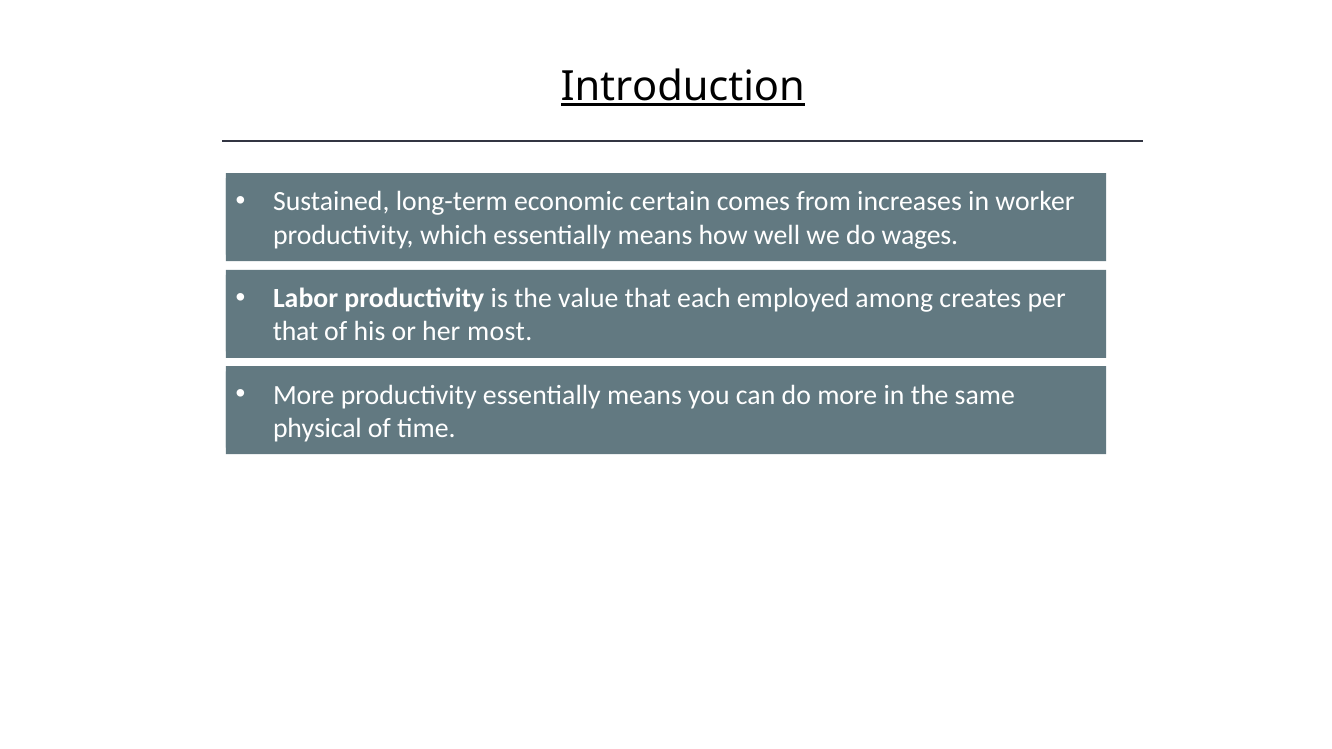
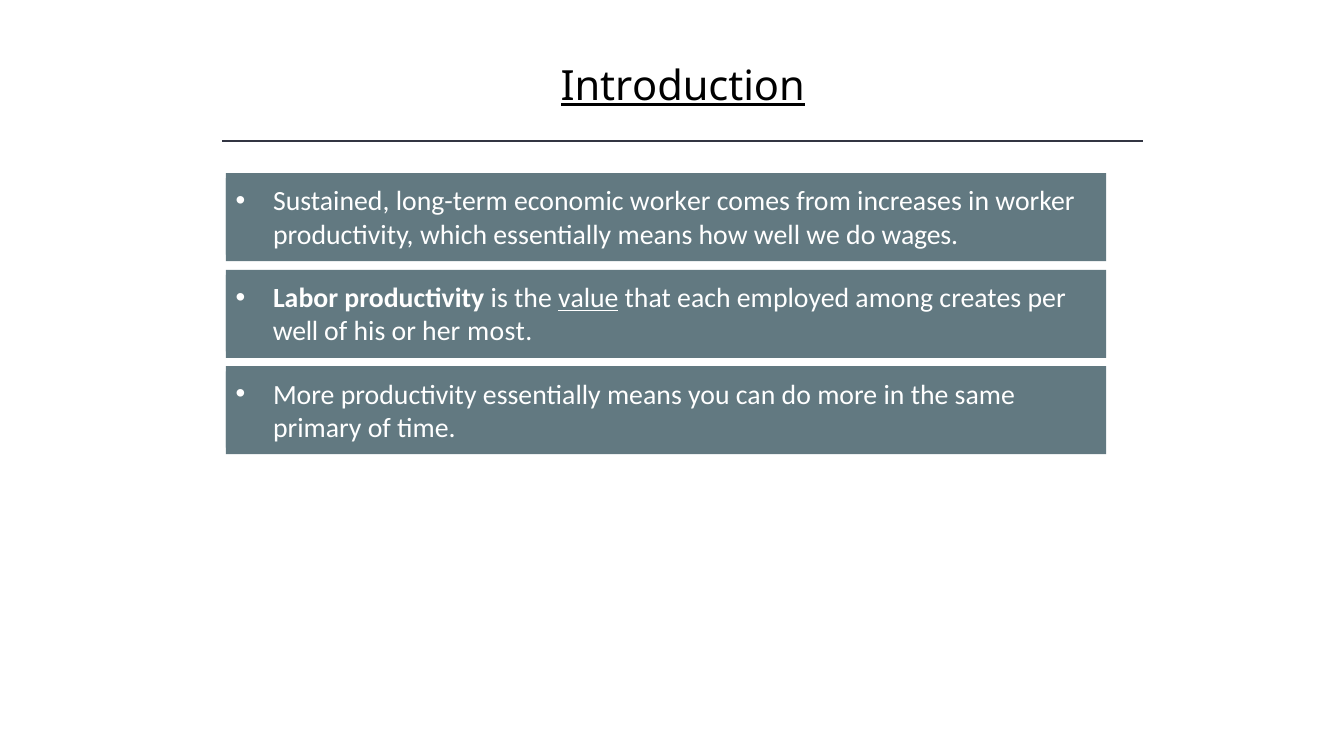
economic certain: certain -> worker
value underline: none -> present
that at (296, 332): that -> well
physical: physical -> primary
